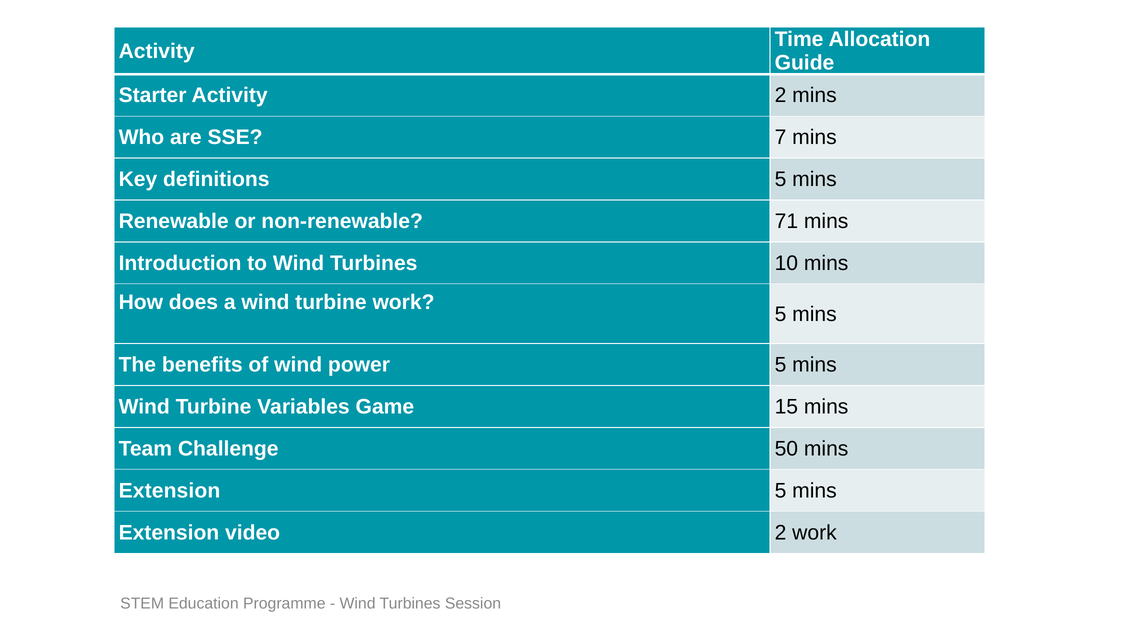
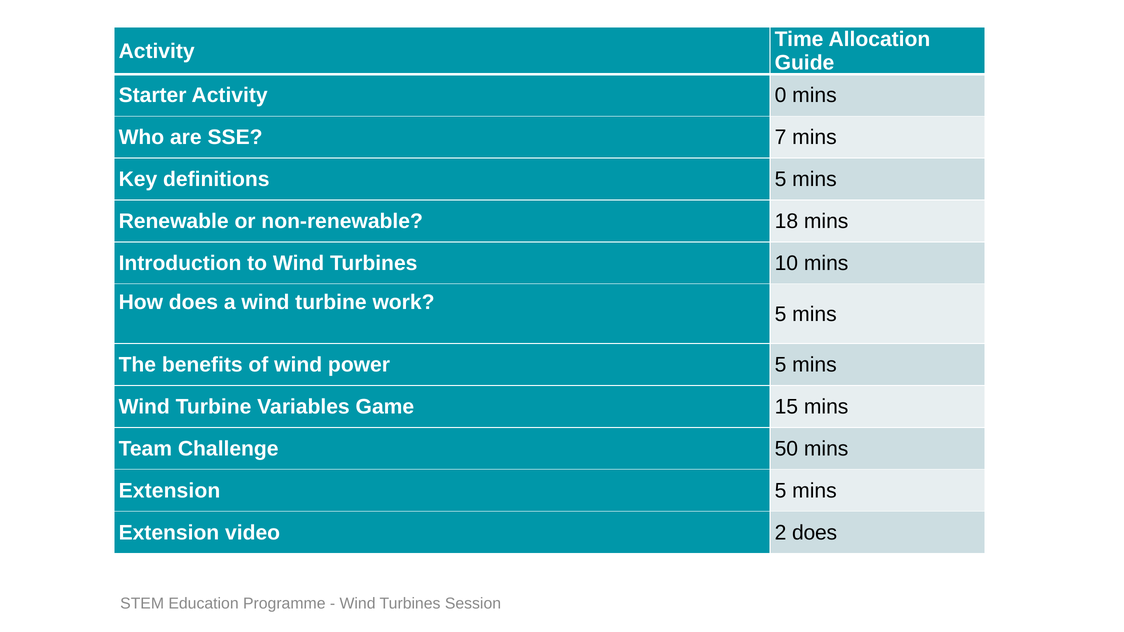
Activity 2: 2 -> 0
71: 71 -> 18
2 work: work -> does
